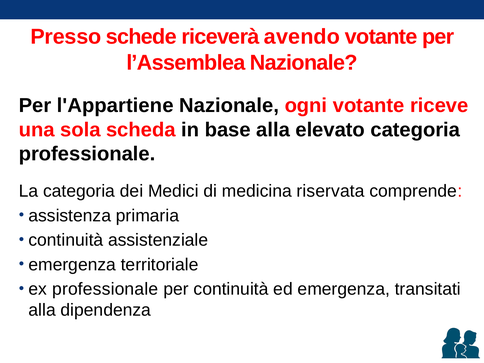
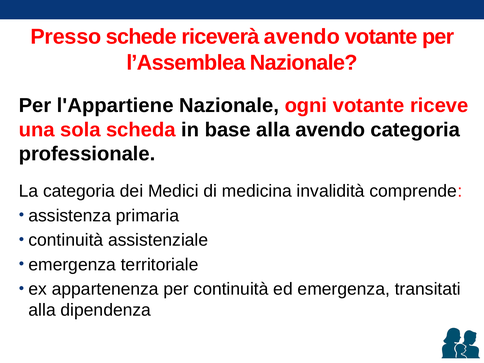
alla elevato: elevato -> avendo
riservata: riservata -> invalidità
ex professionale: professionale -> appartenenza
